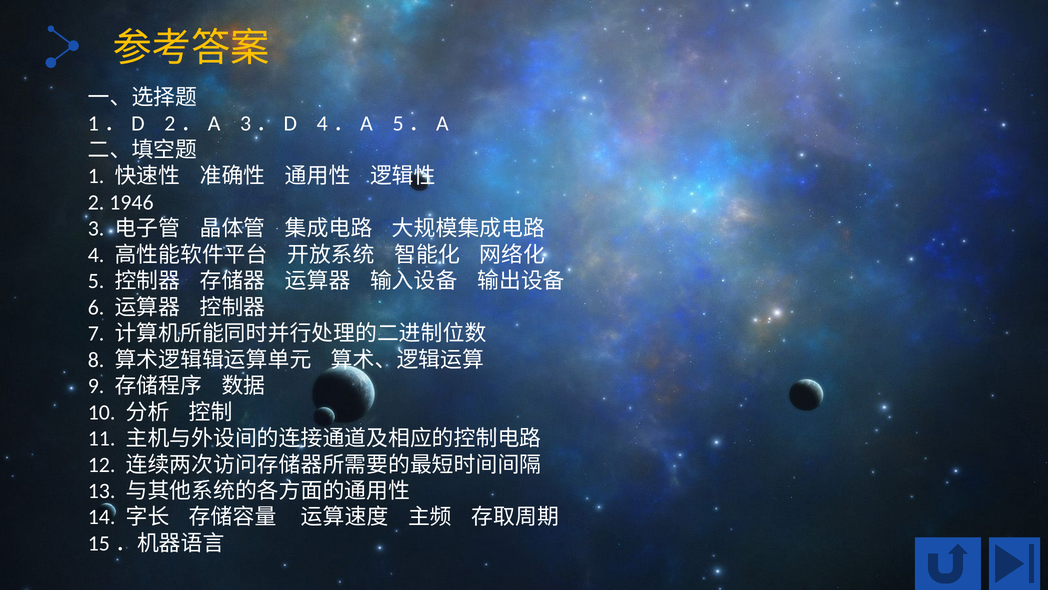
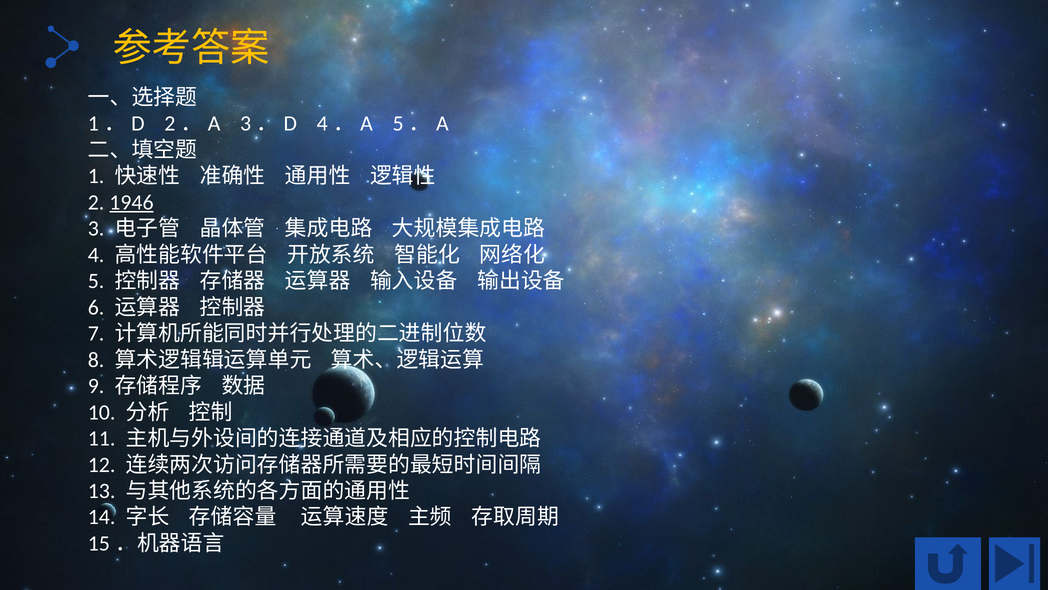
1946 underline: none -> present
